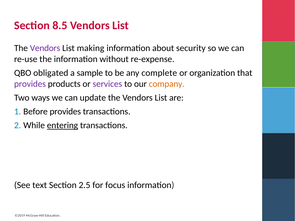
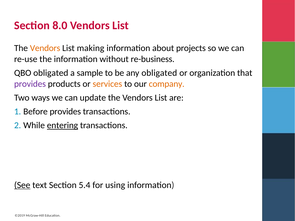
8.5: 8.5 -> 8.0
Vendors at (45, 48) colour: purple -> orange
security: security -> projects
re-expense: re-expense -> re-business
any complete: complete -> obligated
services colour: purple -> orange
See underline: none -> present
2.5: 2.5 -> 5.4
focus: focus -> using
